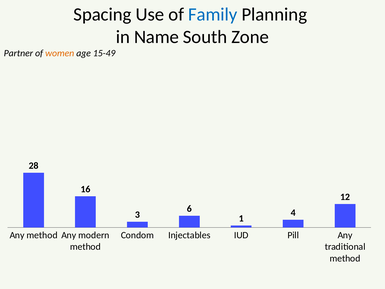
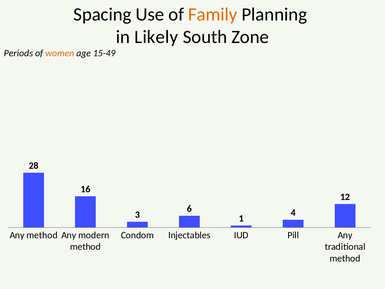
Family colour: blue -> orange
Name: Name -> Likely
Partner: Partner -> Periods
